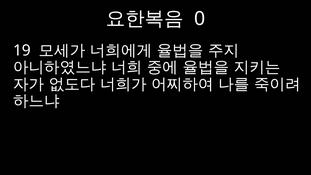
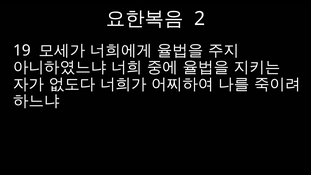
0: 0 -> 2
